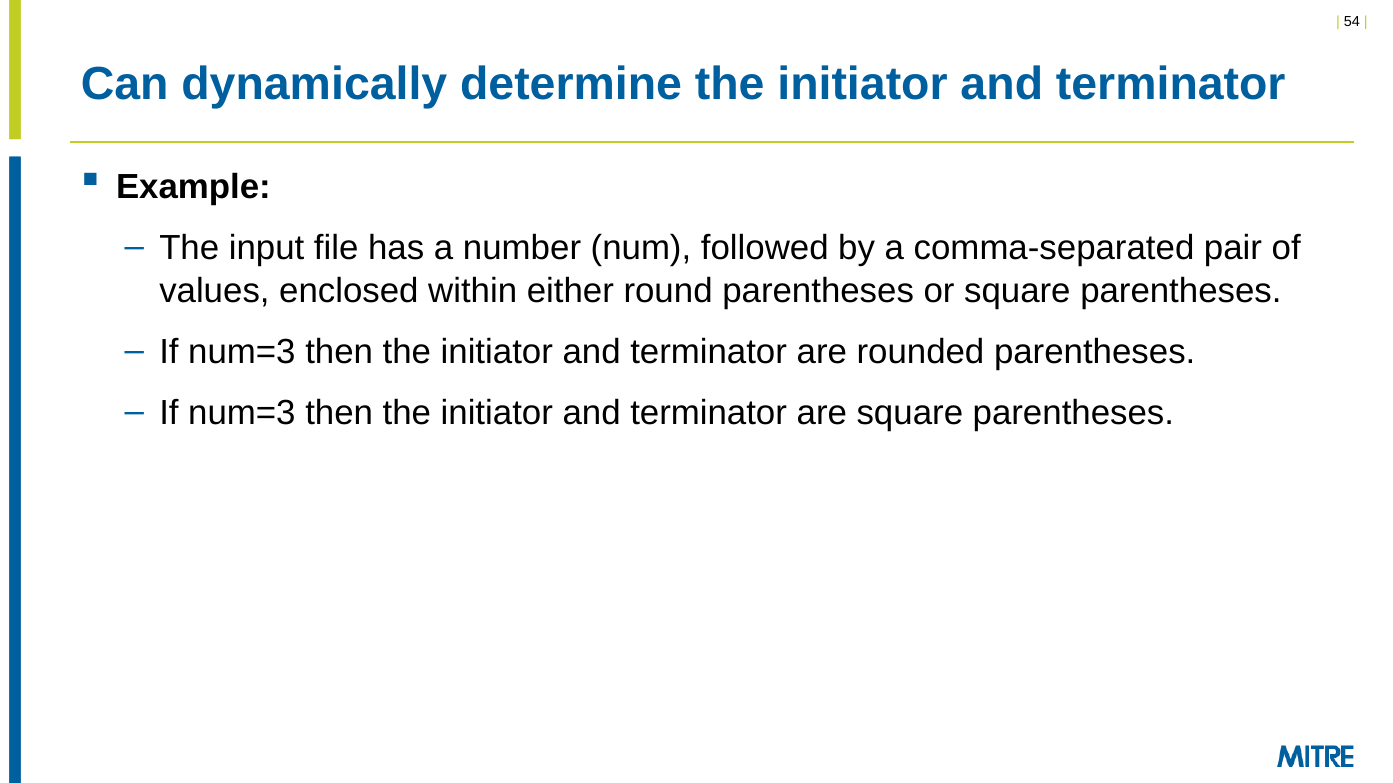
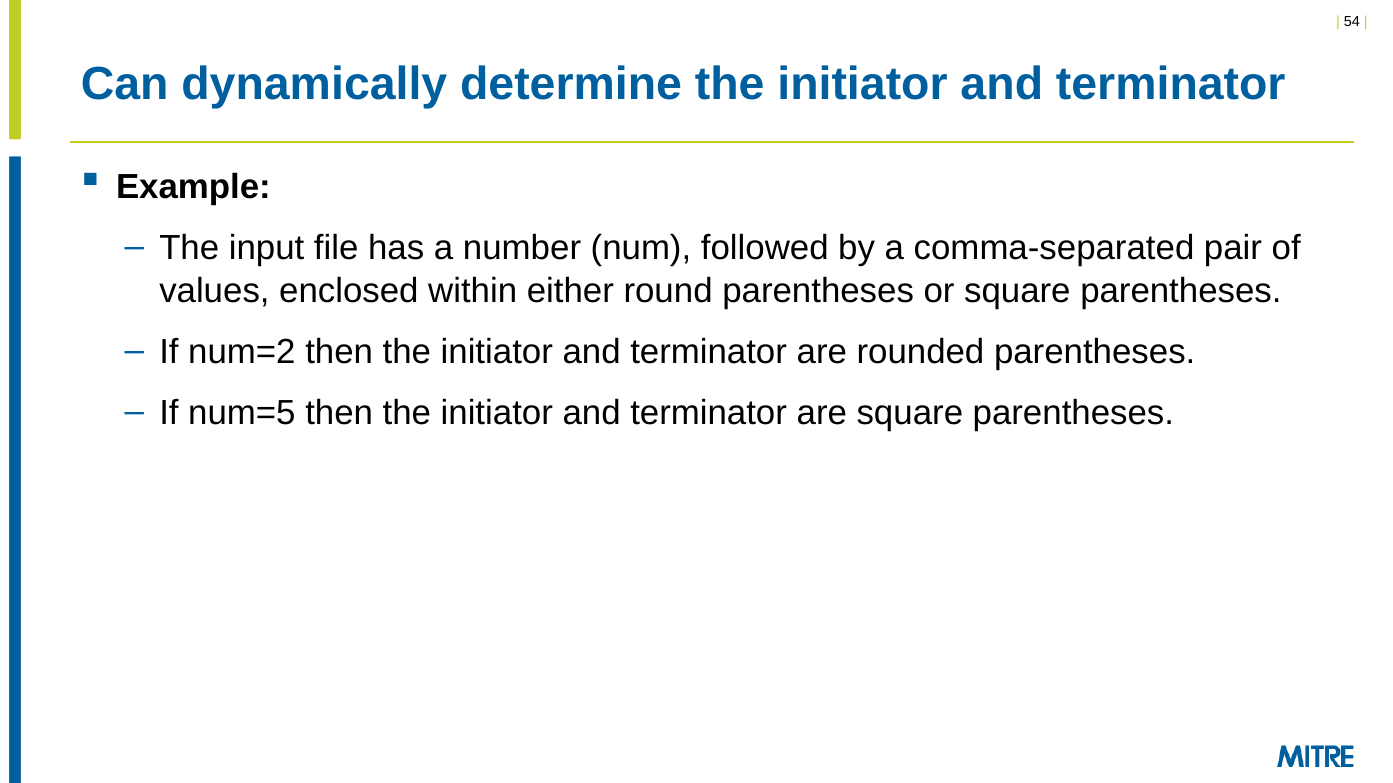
num=3 at (242, 352): num=3 -> num=2
num=3 at (242, 413): num=3 -> num=5
